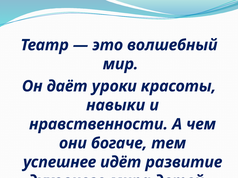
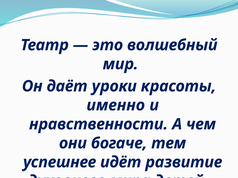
навыки: навыки -> именно
